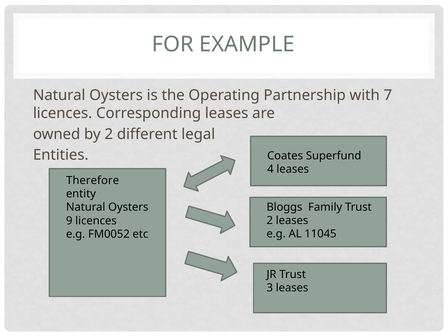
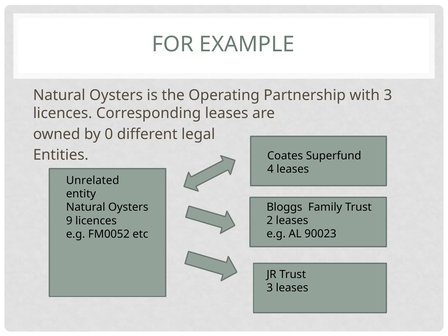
with 7: 7 -> 3
by 2: 2 -> 0
Therefore: Therefore -> Unrelated
11045: 11045 -> 90023
